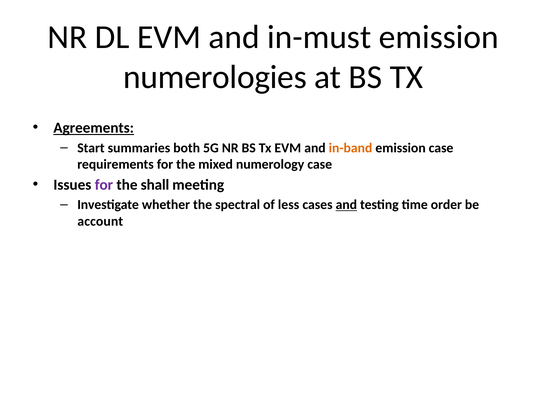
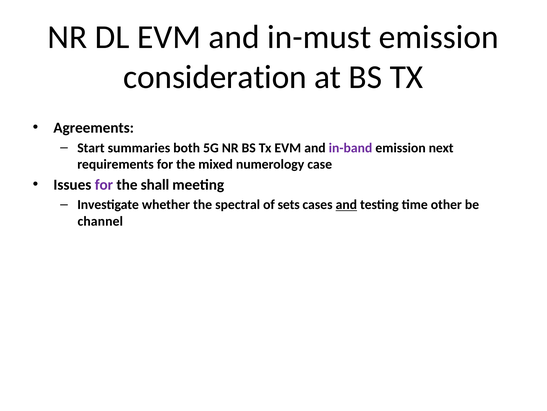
numerologies: numerologies -> consideration
Agreements underline: present -> none
in-band colour: orange -> purple
emission case: case -> next
less: less -> sets
order: order -> other
account: account -> channel
